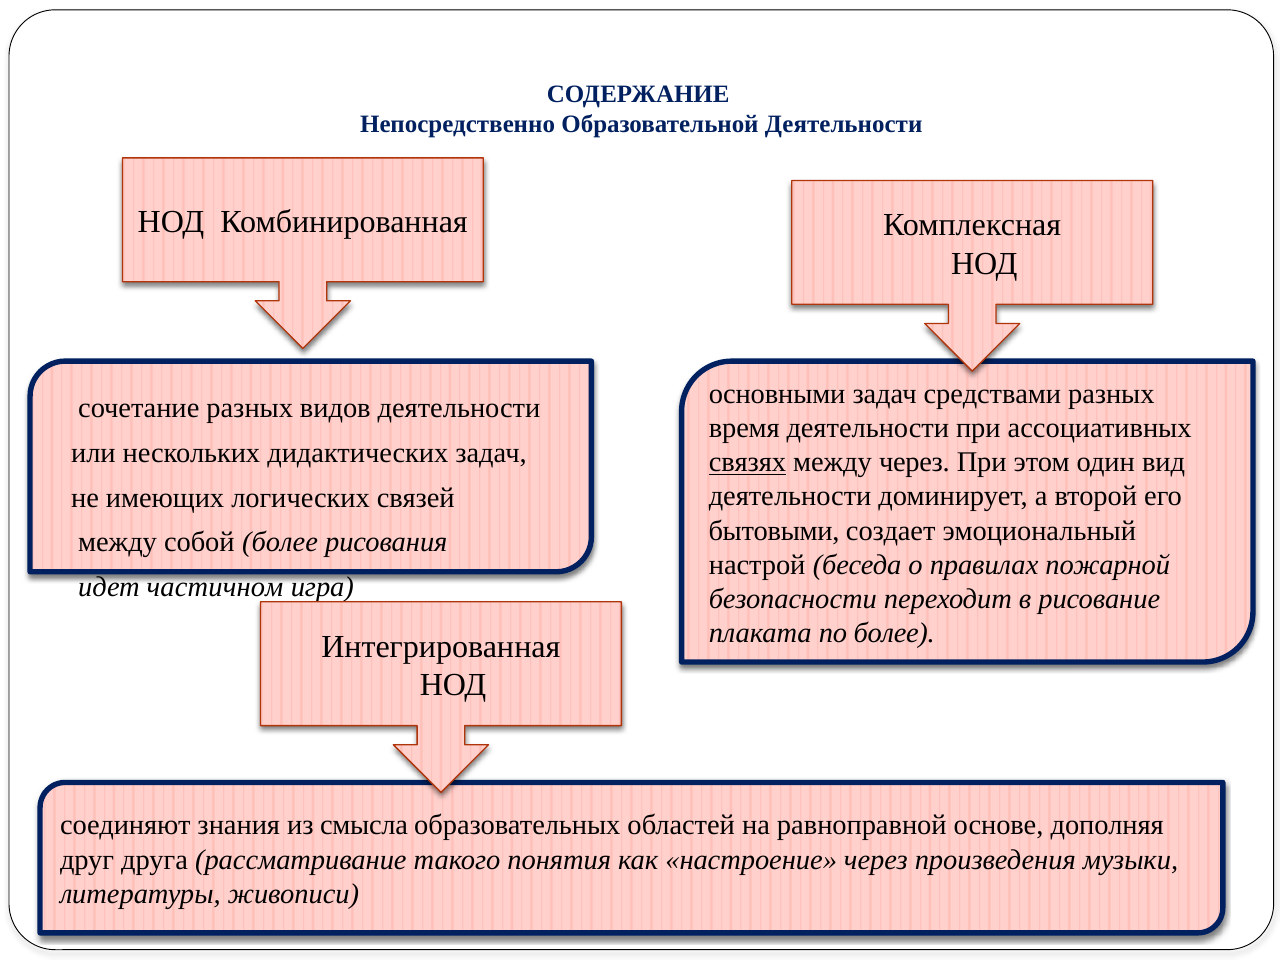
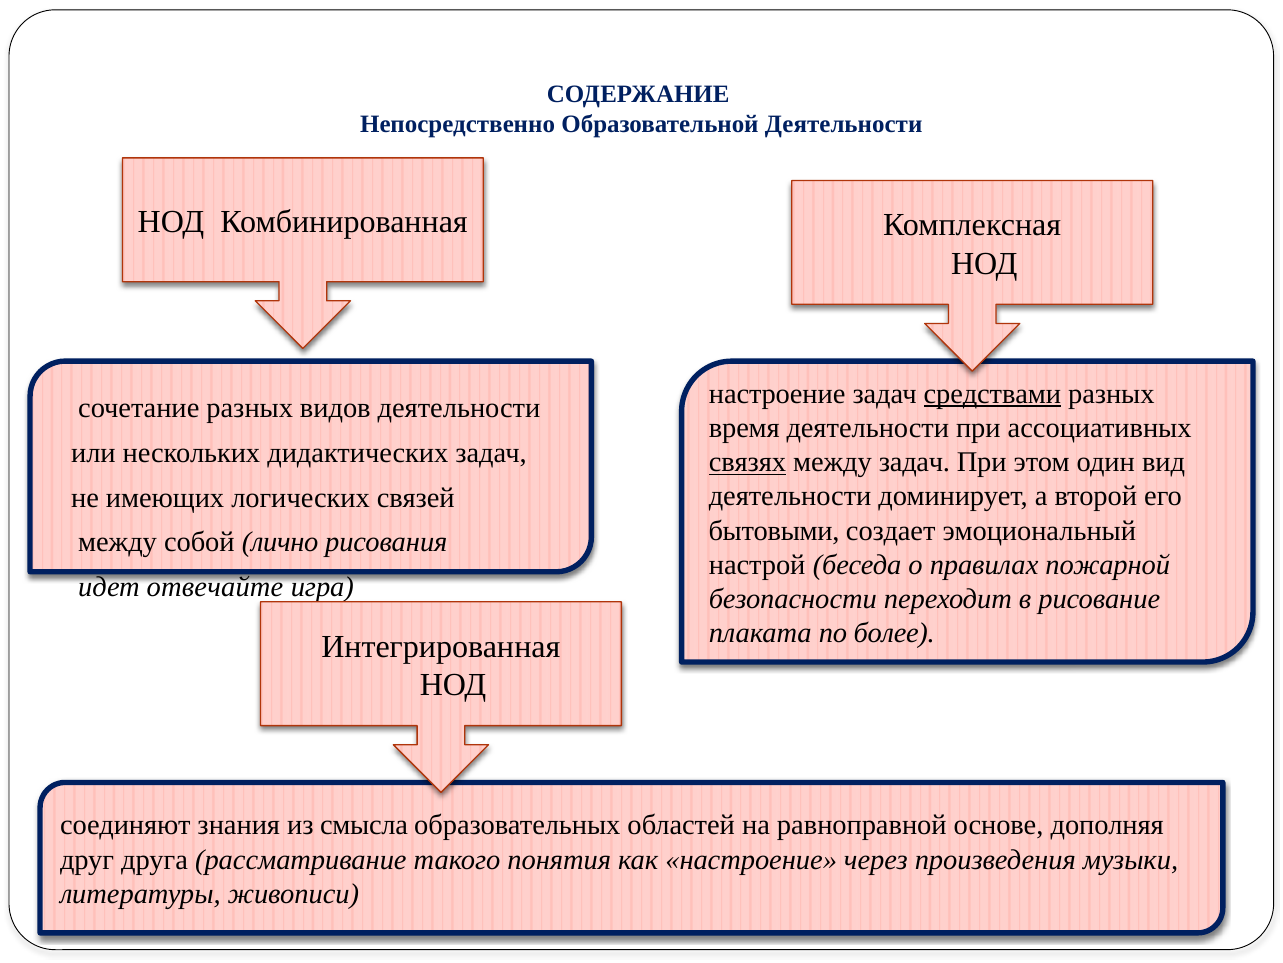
основными at (777, 393): основными -> настроение
средствами underline: none -> present
между через: через -> задач
собой более: более -> лично
частичном: частичном -> отвечайте
